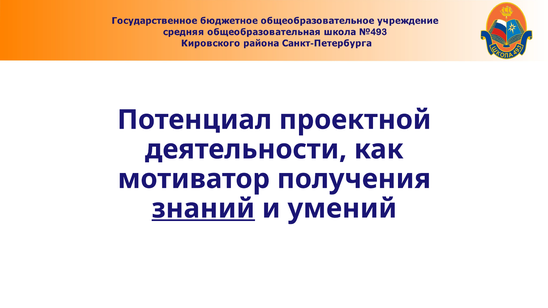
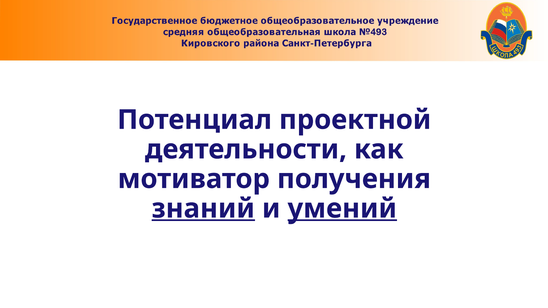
умений underline: none -> present
